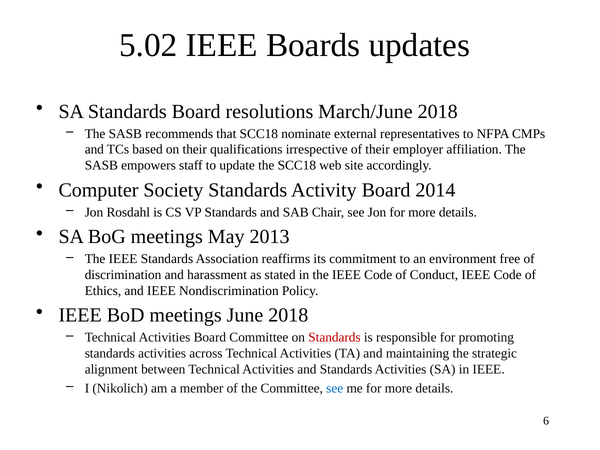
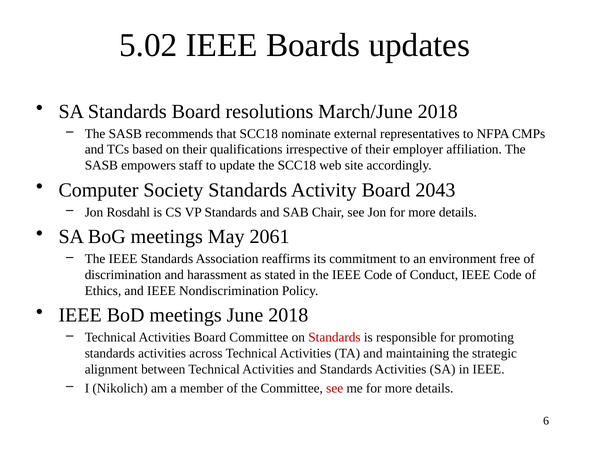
2014: 2014 -> 2043
2013: 2013 -> 2061
see at (335, 388) colour: blue -> red
